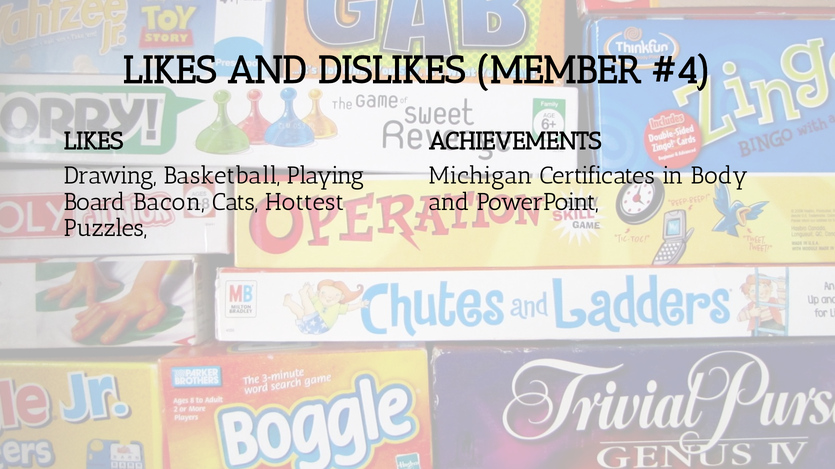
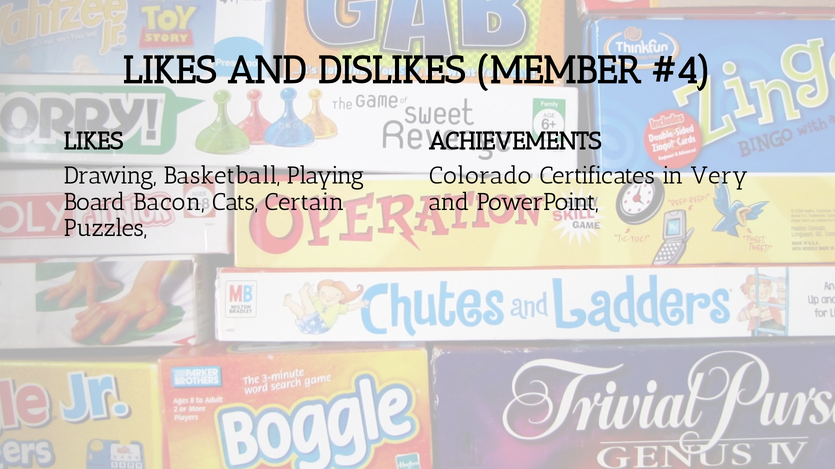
Michigan: Michigan -> Colorado
Body: Body -> Very
Hottest: Hottest -> Certain
